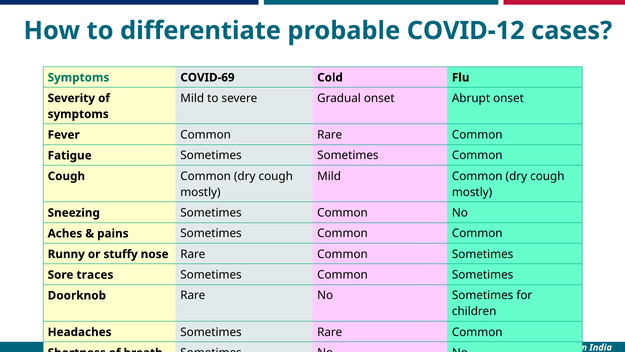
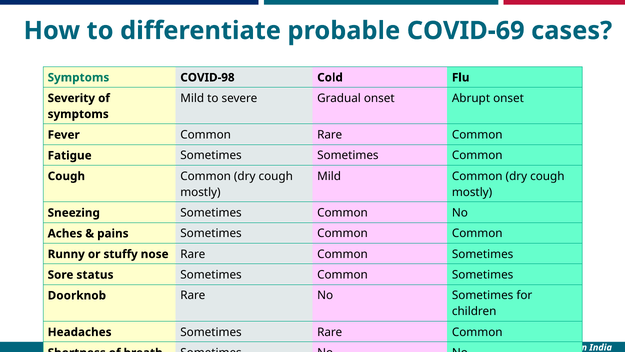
COVID-12: COVID-12 -> COVID-69
COVID-69: COVID-69 -> COVID-98
traces: traces -> status
